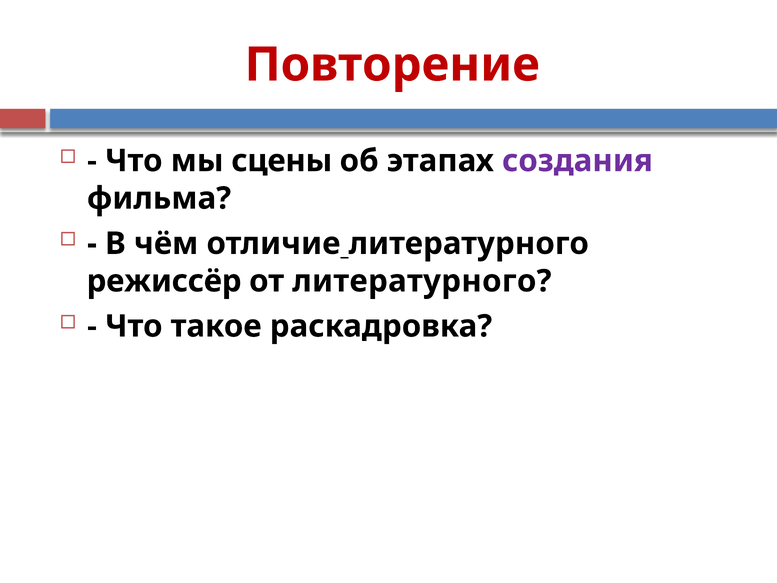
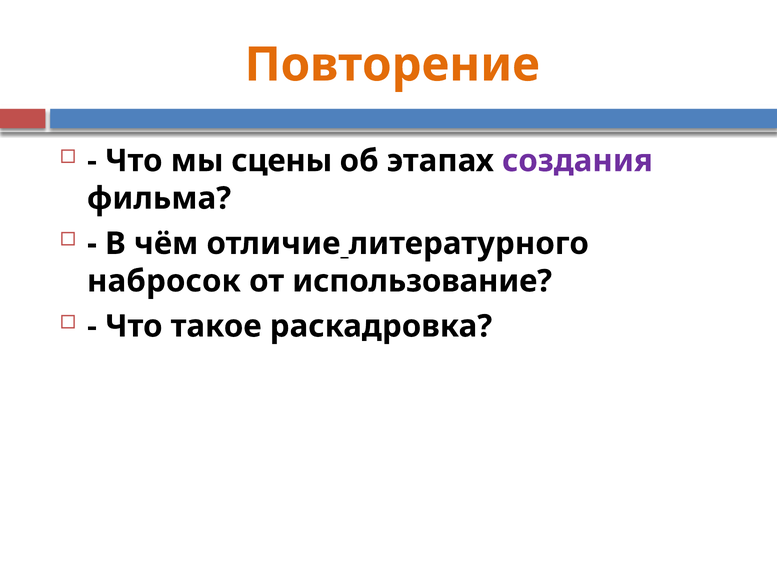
Повторение colour: red -> orange
режиссёр: режиссёр -> набросок
от литературного: литературного -> использование
